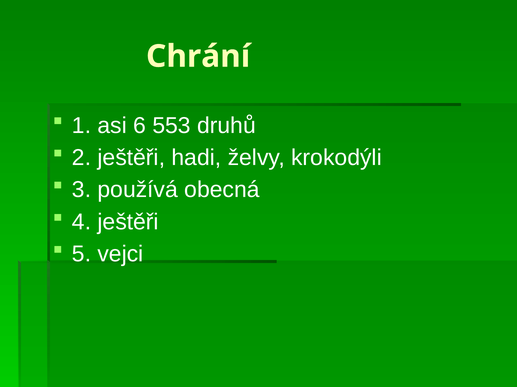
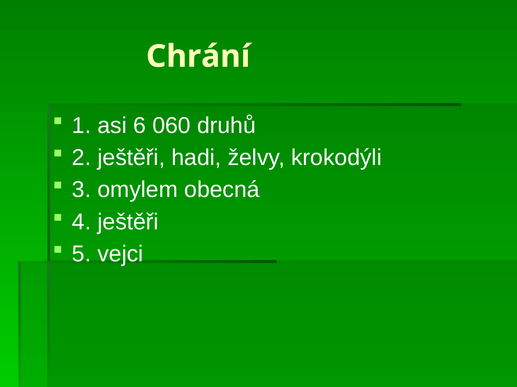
553: 553 -> 060
používá: používá -> omylem
